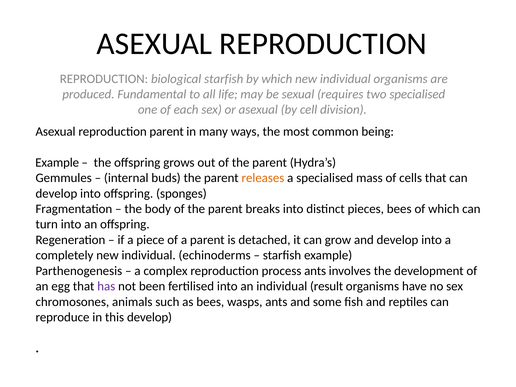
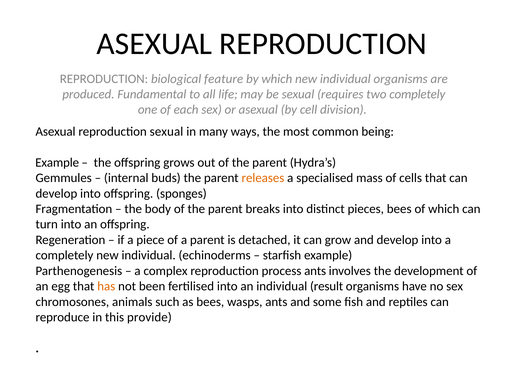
biological starfish: starfish -> feature
two specialised: specialised -> completely
reproduction parent: parent -> sexual
has colour: purple -> orange
this develop: develop -> provide
